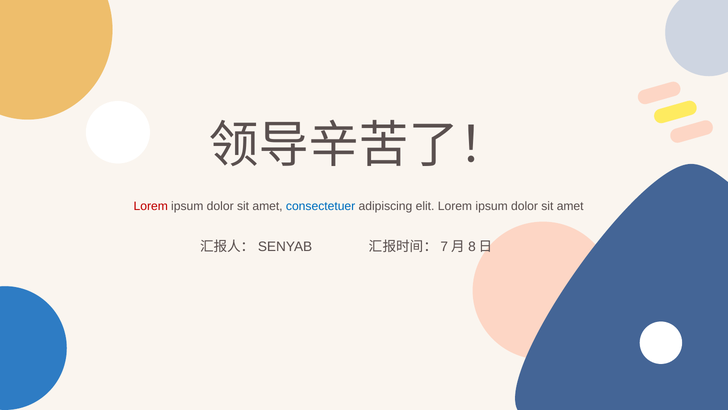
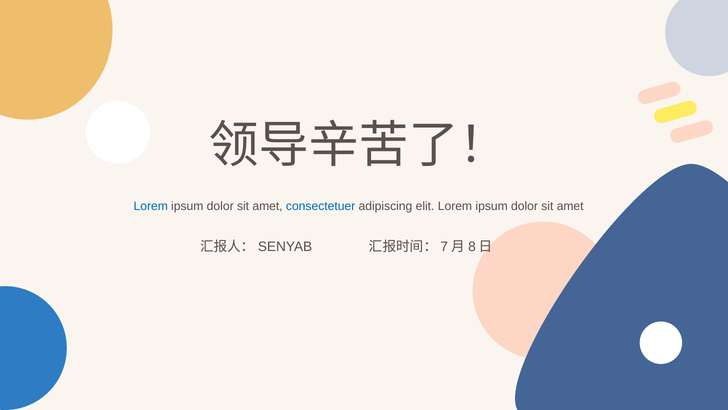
Lorem at (151, 206) colour: red -> blue
